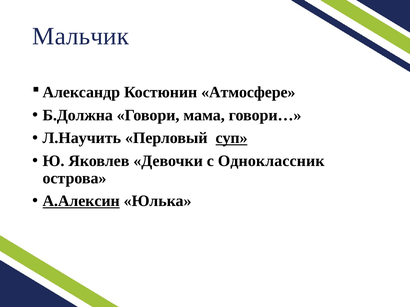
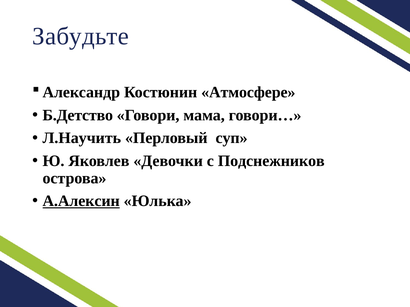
Мальчик: Мальчик -> Забудьте
Б.Должна: Б.Должна -> Б.Детство
суп underline: present -> none
Одноклассник: Одноклассник -> Подснежников
